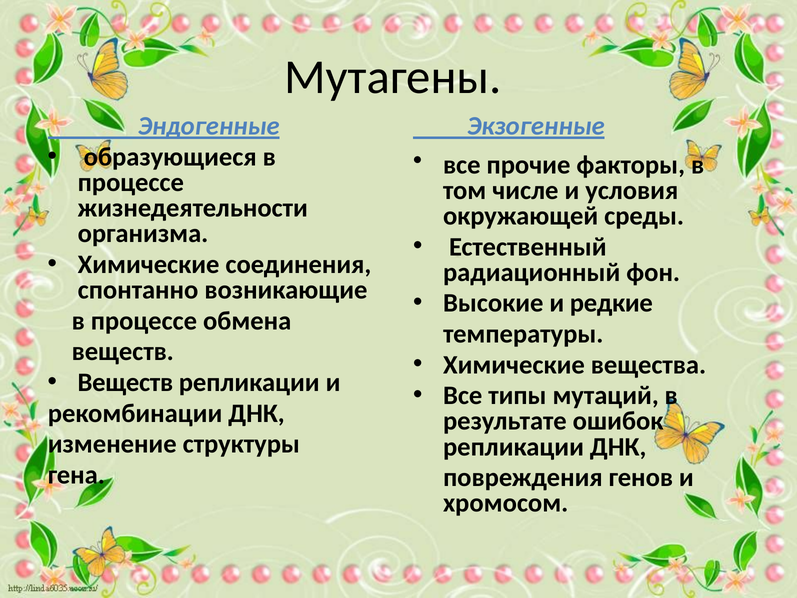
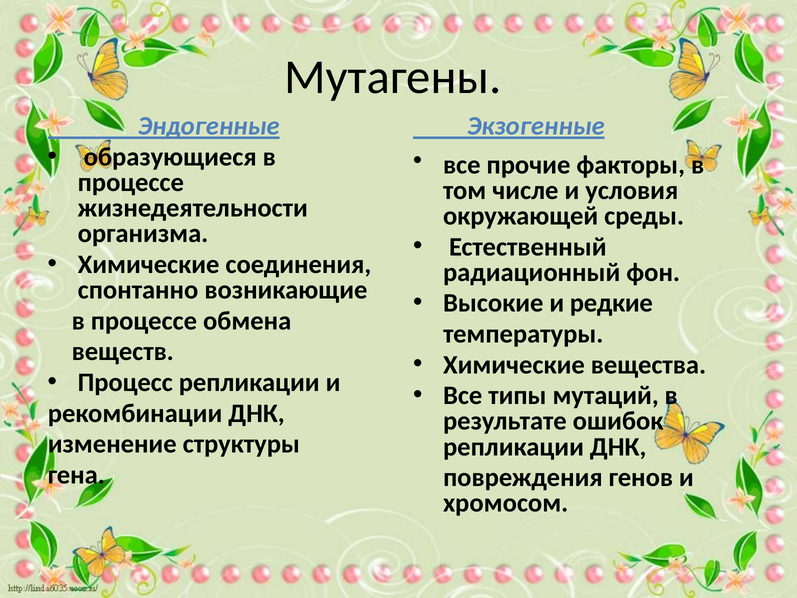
Веществ at (125, 382): Веществ -> Процесс
